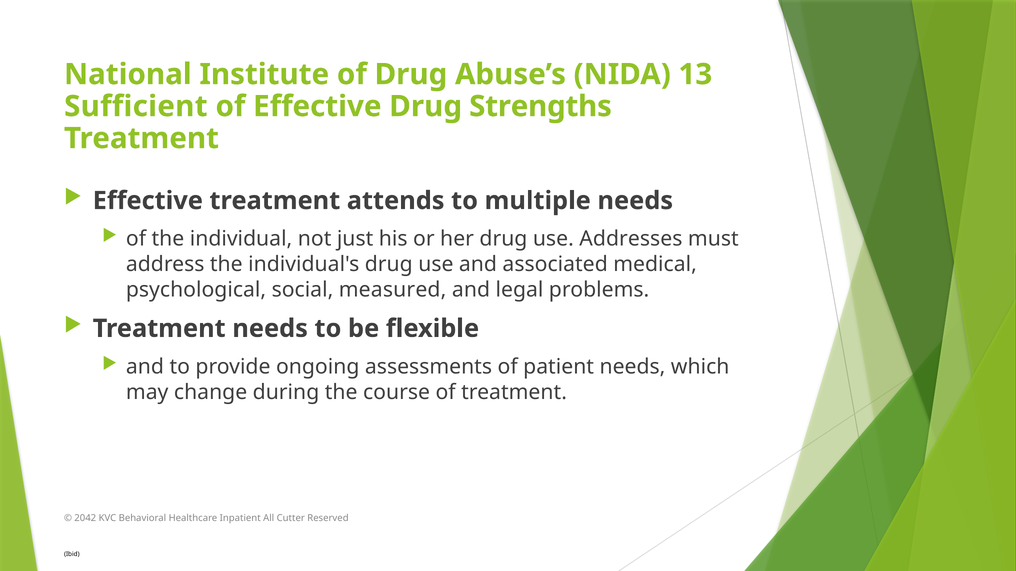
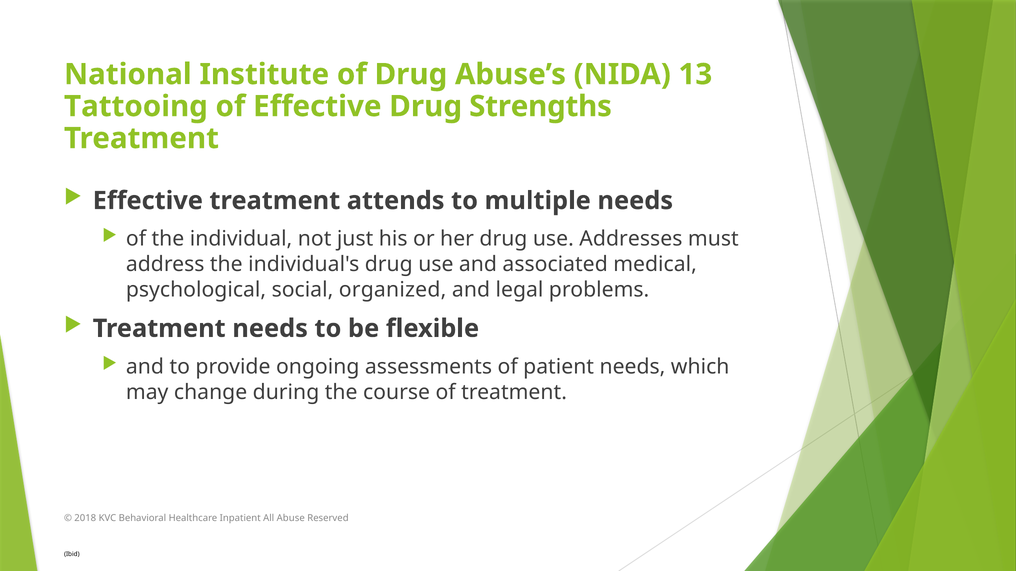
Sufficient: Sufficient -> Tattooing
measured: measured -> organized
2042: 2042 -> 2018
Cutter: Cutter -> Abuse
